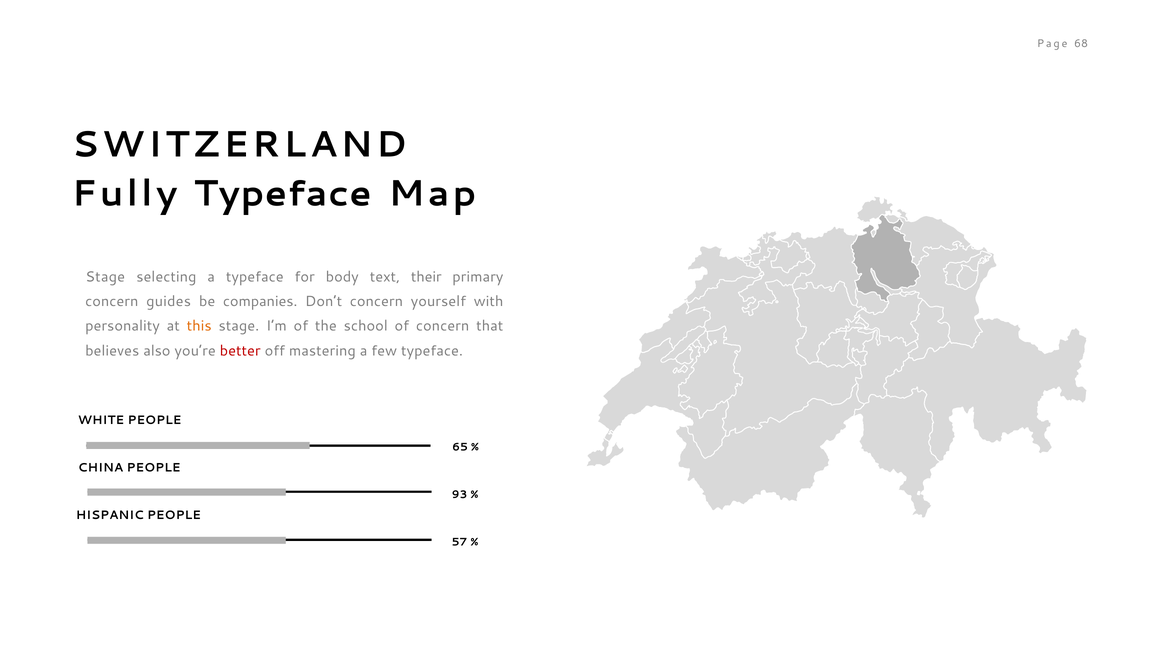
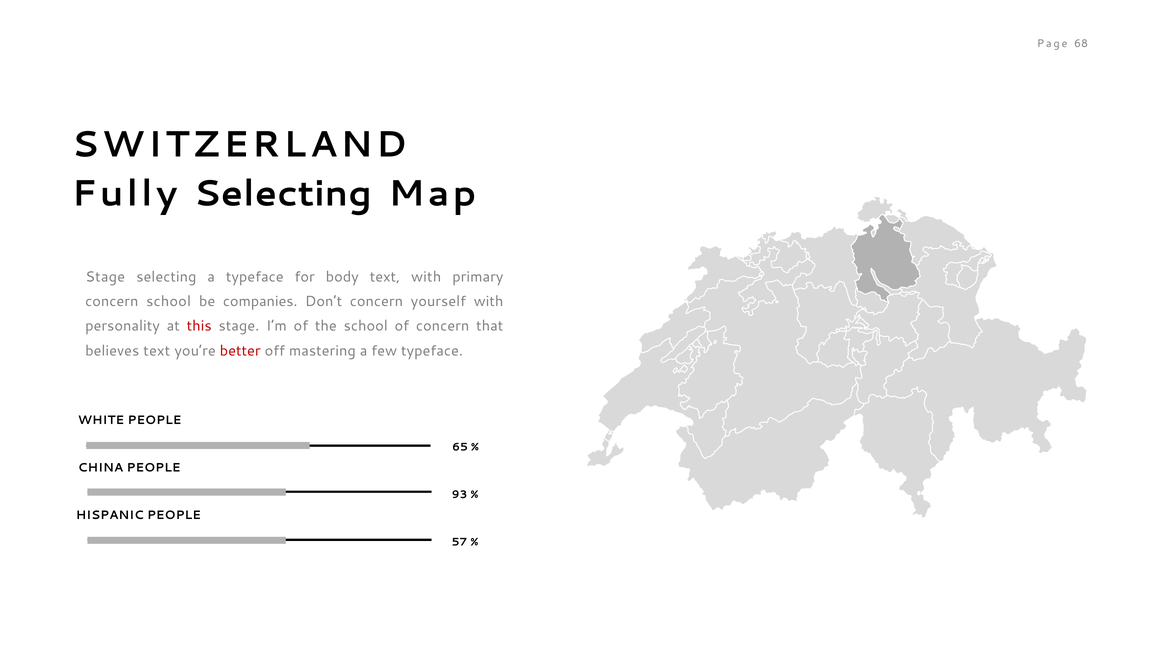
Fully Typeface: Typeface -> Selecting
text their: their -> with
concern guides: guides -> school
this colour: orange -> red
believes also: also -> text
